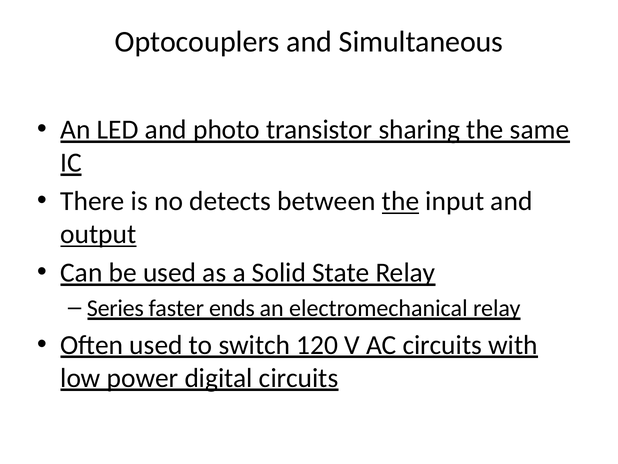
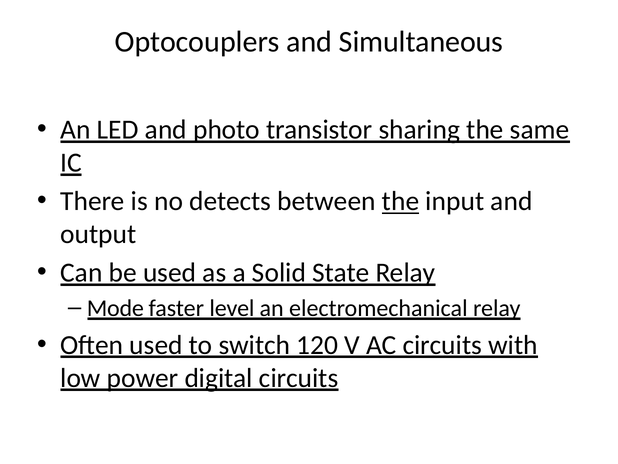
output underline: present -> none
Series: Series -> Mode
ends: ends -> level
